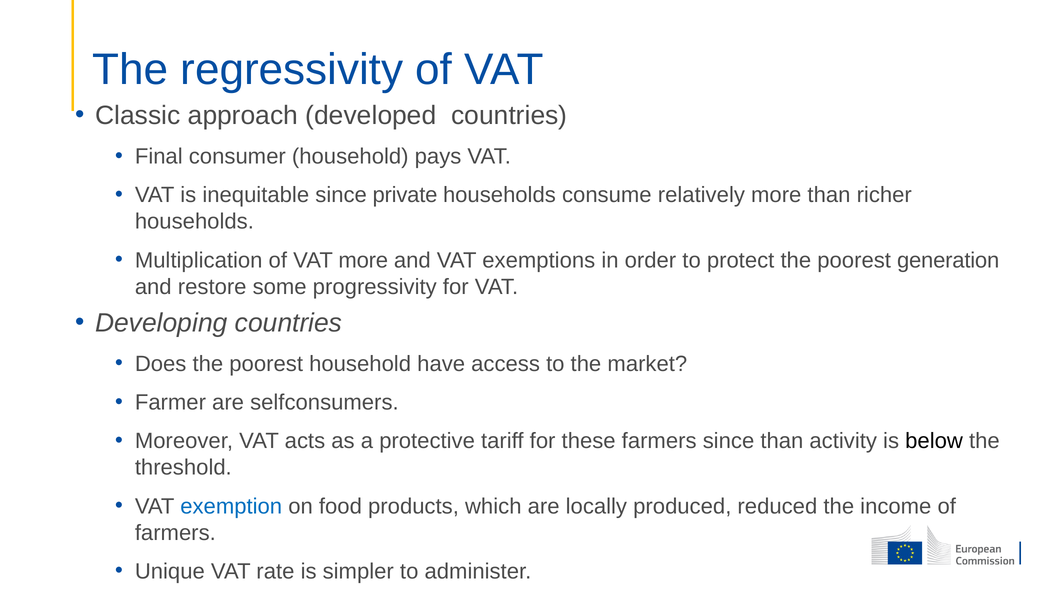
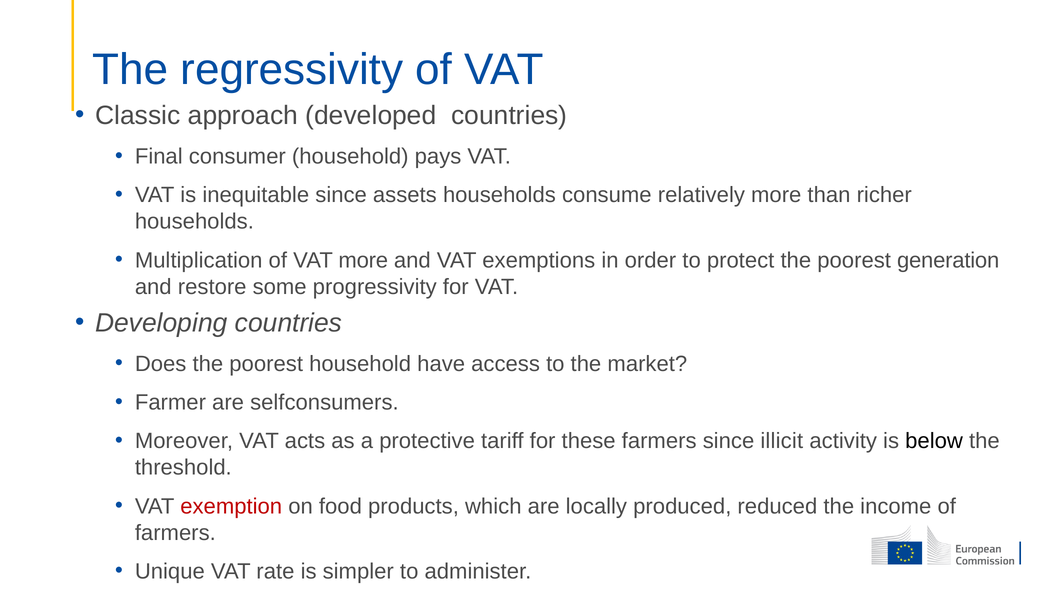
private: private -> assets
since than: than -> illicit
exemption colour: blue -> red
